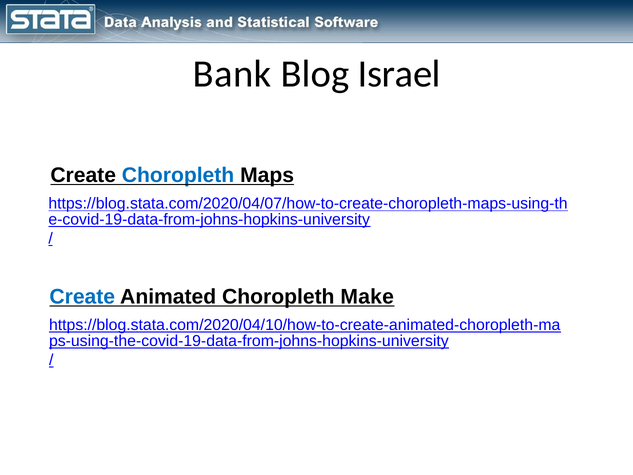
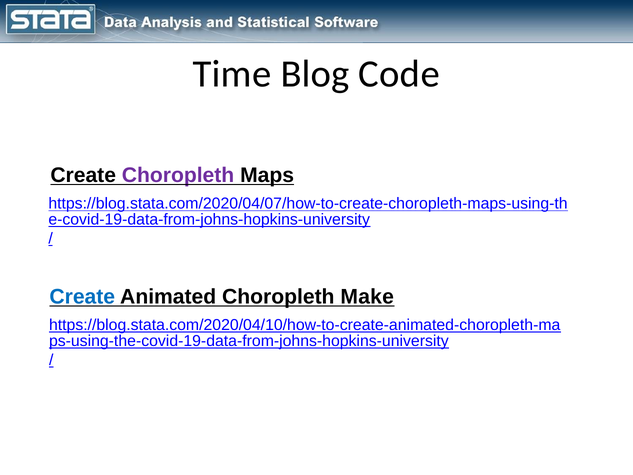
Bank: Bank -> Time
Israel: Israel -> Code
Choropleth at (178, 175) colour: blue -> purple
